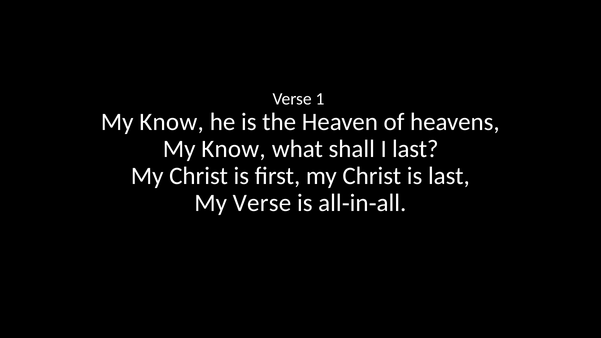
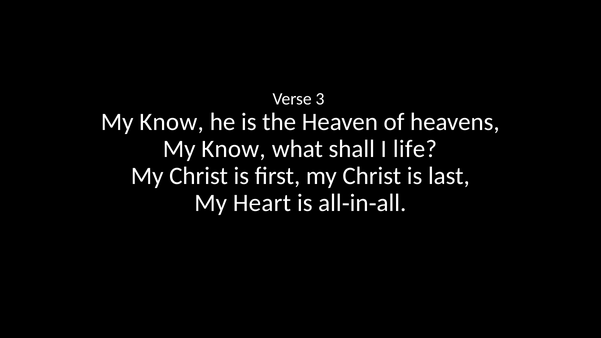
1: 1 -> 3
I last: last -> life
My Verse: Verse -> Heart
